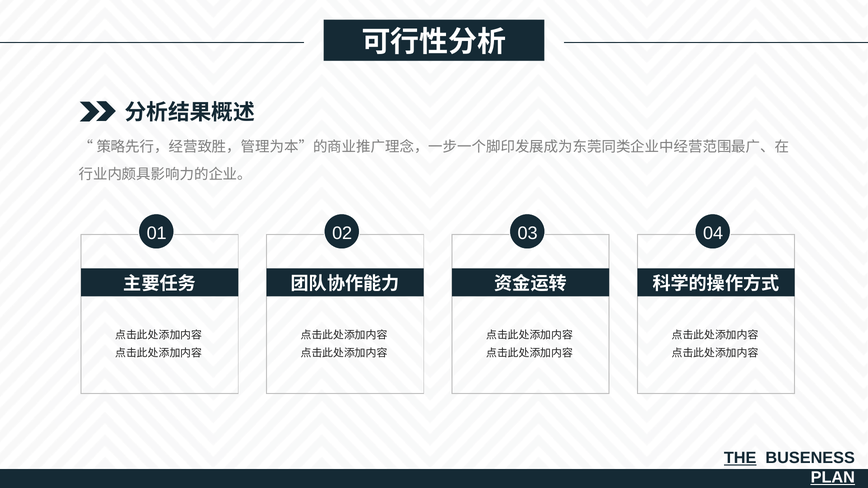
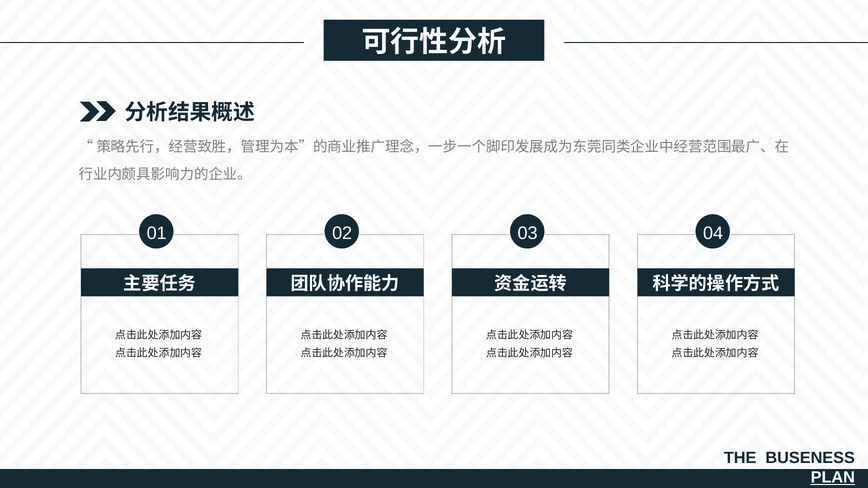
THE underline: present -> none
